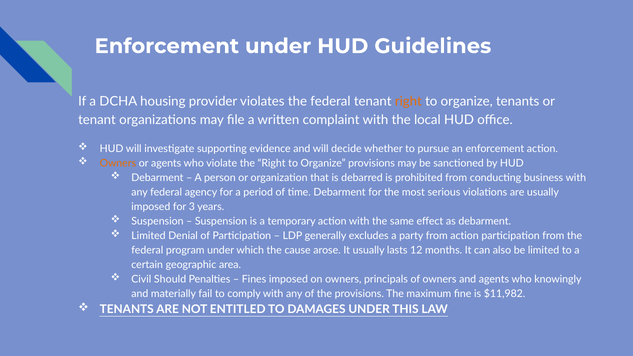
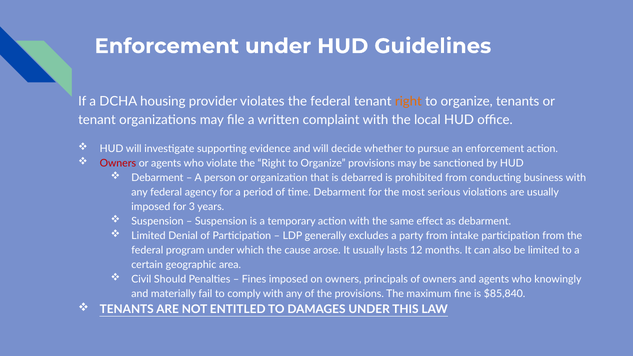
Owners at (118, 163) colour: orange -> red
from action: action -> intake
$11,982: $11,982 -> $85,840
